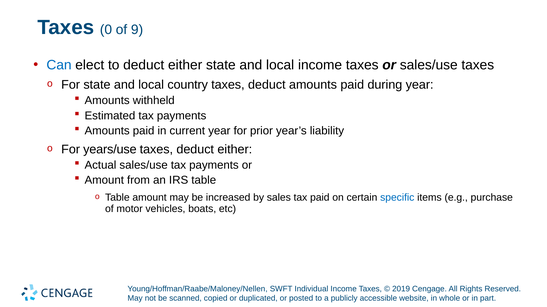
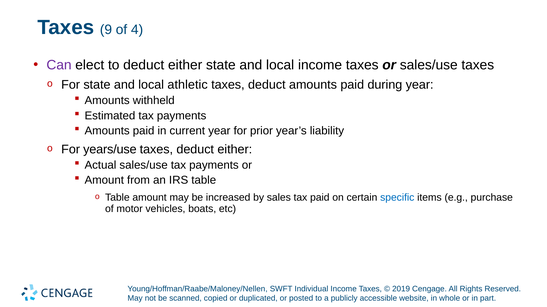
0: 0 -> 9
9: 9 -> 4
Can colour: blue -> purple
country: country -> athletic
